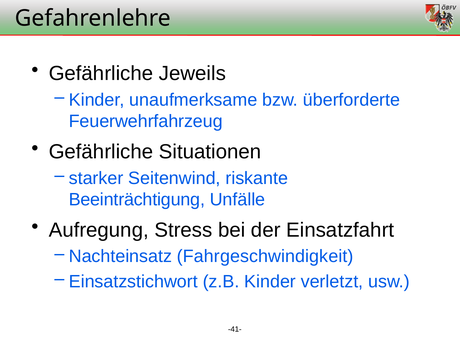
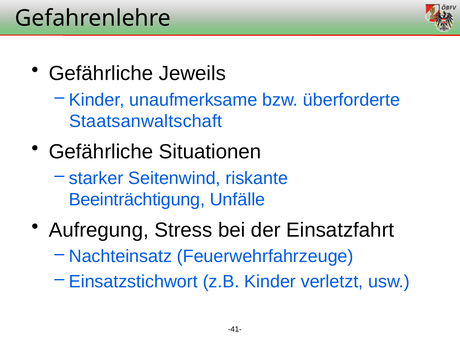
Feuerwehrfahrzeug: Feuerwehrfahrzeug -> Staatsanwaltschaft
Fahrgeschwindigkeit: Fahrgeschwindigkeit -> Feuerwehrfahrzeuge
